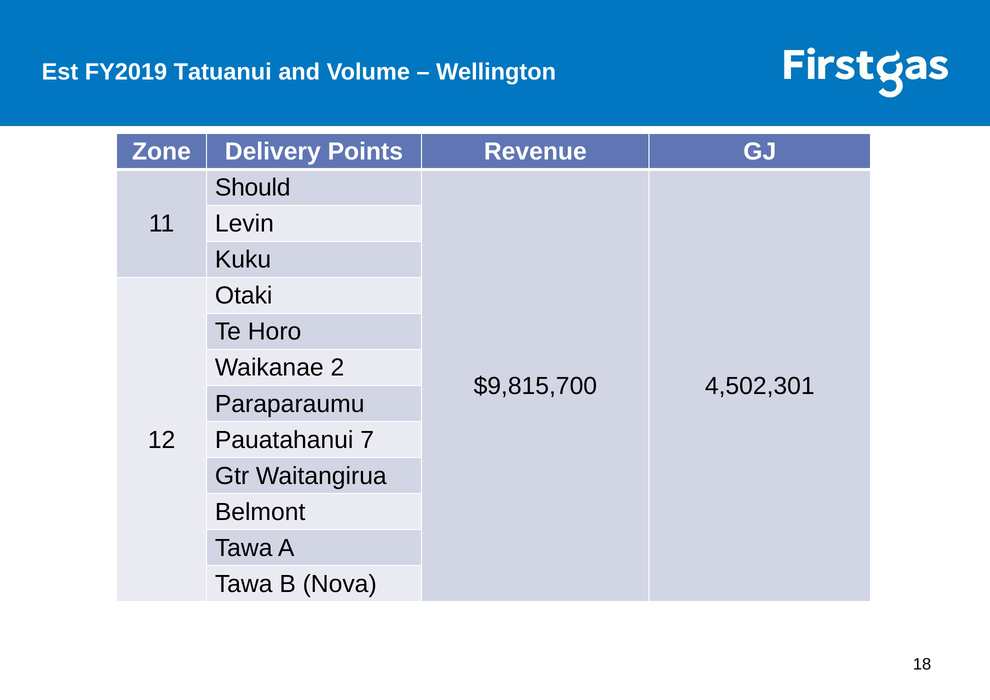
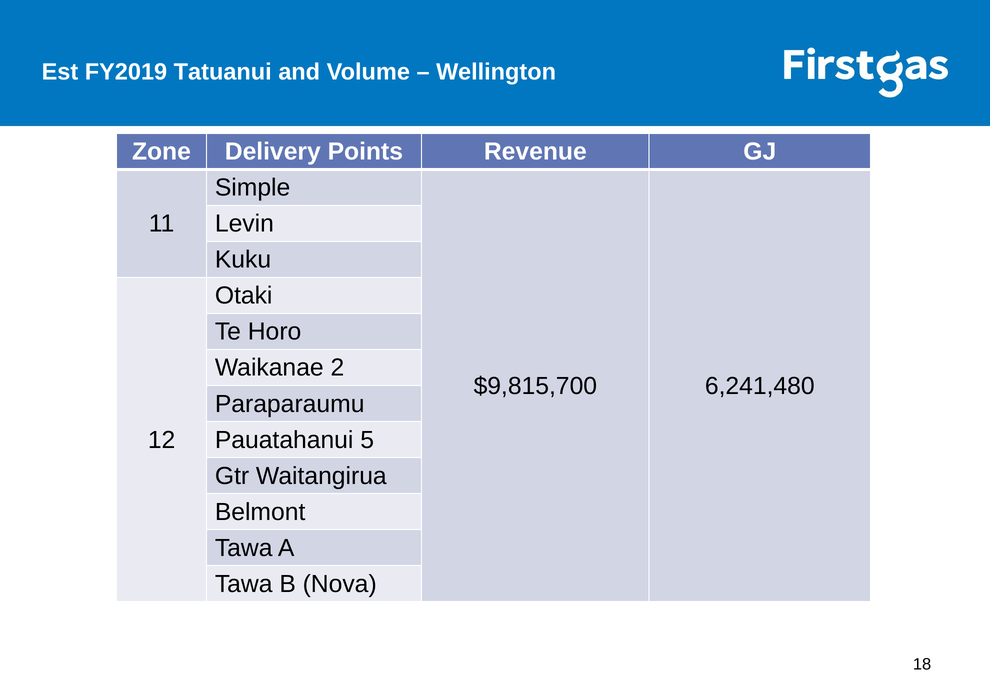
Should: Should -> Simple
4,502,301: 4,502,301 -> 6,241,480
7: 7 -> 5
